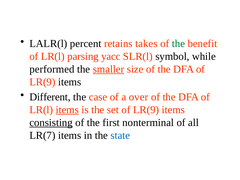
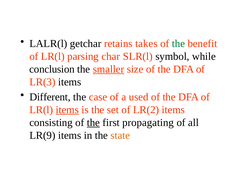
percent: percent -> getchar
yacc: yacc -> char
performed: performed -> conclusion
LR(9 at (42, 82): LR(9 -> LR(3
over: over -> used
set of LR(9: LR(9 -> LR(2
consisting underline: present -> none
the at (93, 123) underline: none -> present
nonterminal: nonterminal -> propagating
LR(7: LR(7 -> LR(9
state colour: blue -> orange
